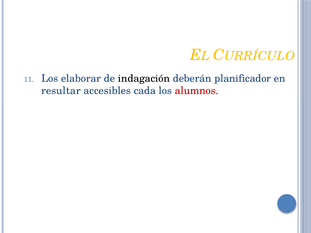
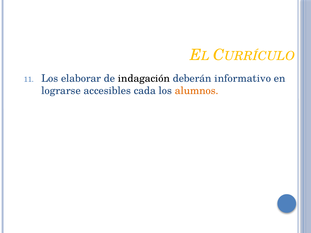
planificador: planificador -> informativo
resultar: resultar -> lograrse
alumnos colour: red -> orange
